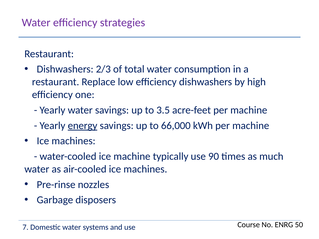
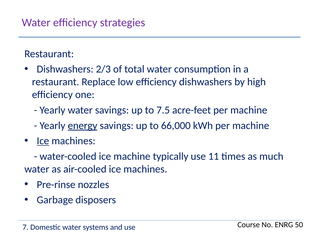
3.5: 3.5 -> 7.5
Ice at (43, 141) underline: none -> present
90: 90 -> 11
